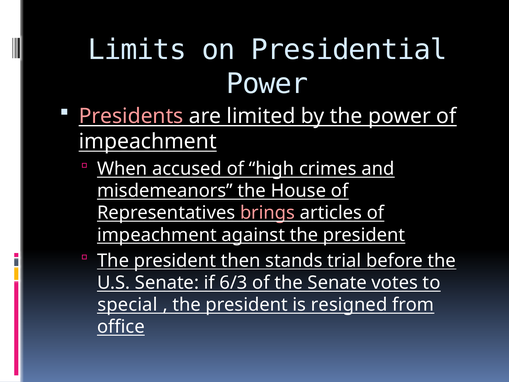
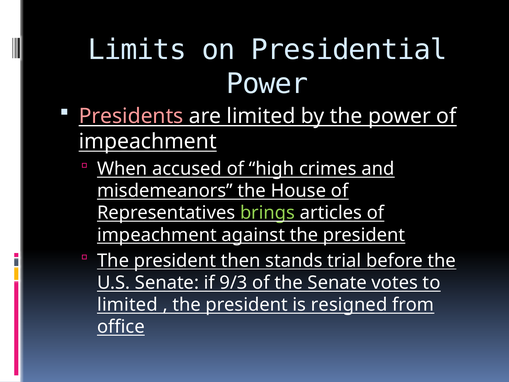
brings colour: pink -> light green
6/3: 6/3 -> 9/3
special at (127, 305): special -> limited
